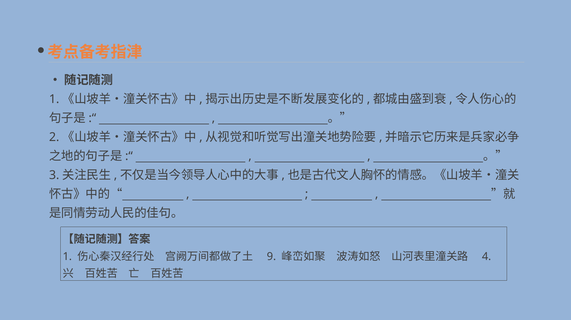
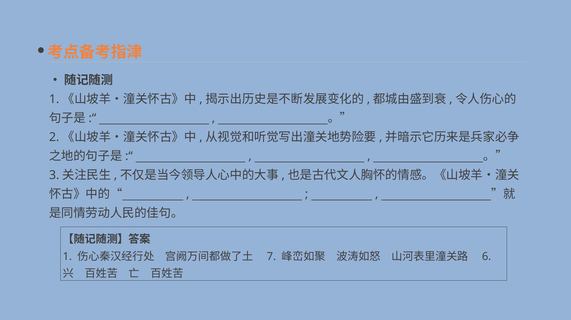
9: 9 -> 7
4: 4 -> 6
